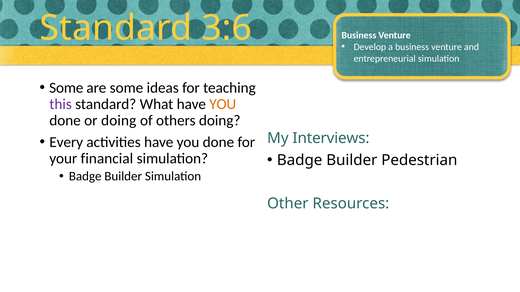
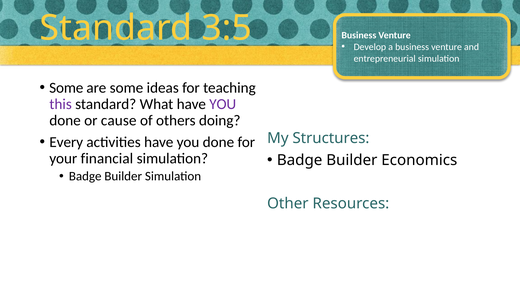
3:6: 3:6 -> 3:5
YOU at (223, 104) colour: orange -> purple
or doing: doing -> cause
Interviews: Interviews -> Structures
Pedestrian: Pedestrian -> Economics
